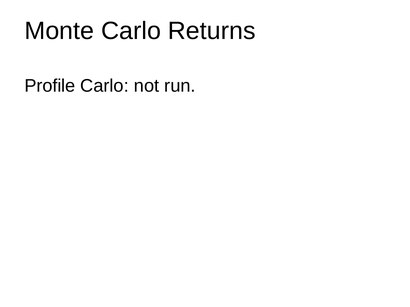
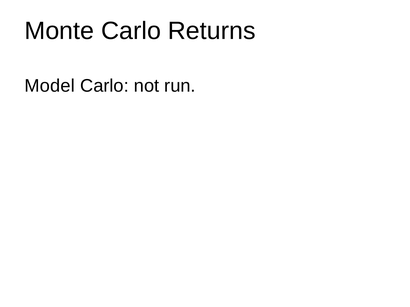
Profile: Profile -> Model
